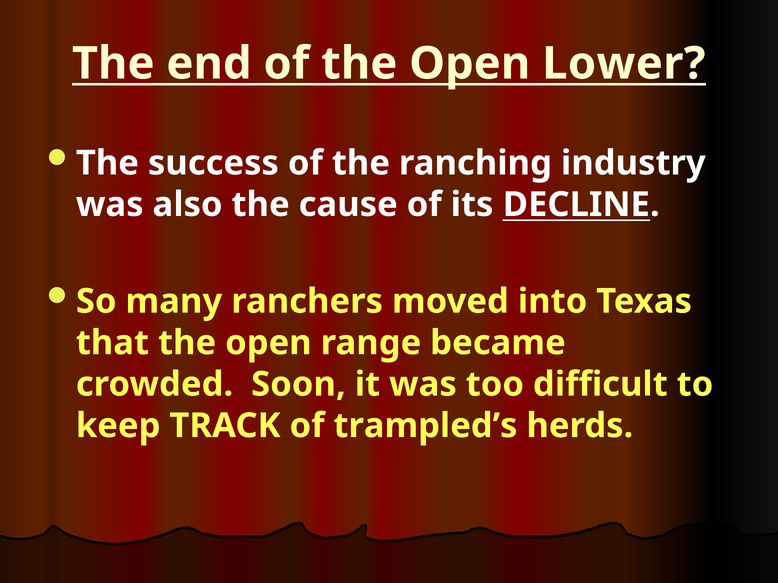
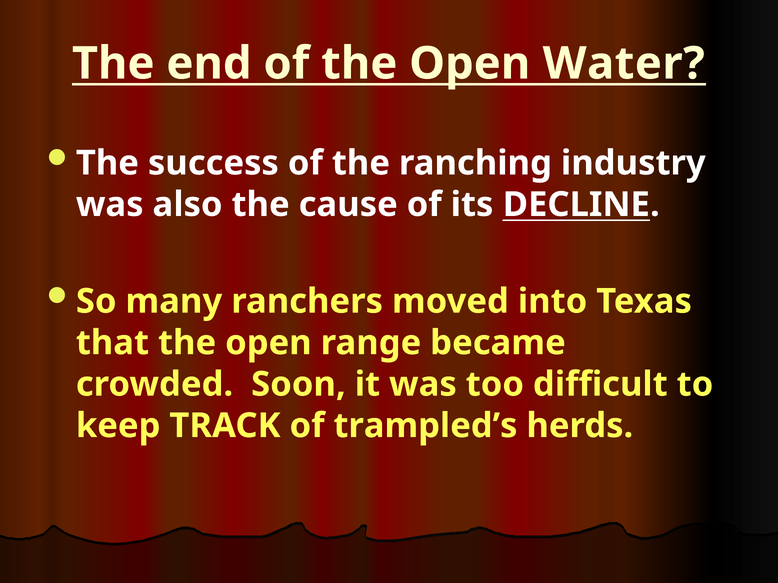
Lower: Lower -> Water
